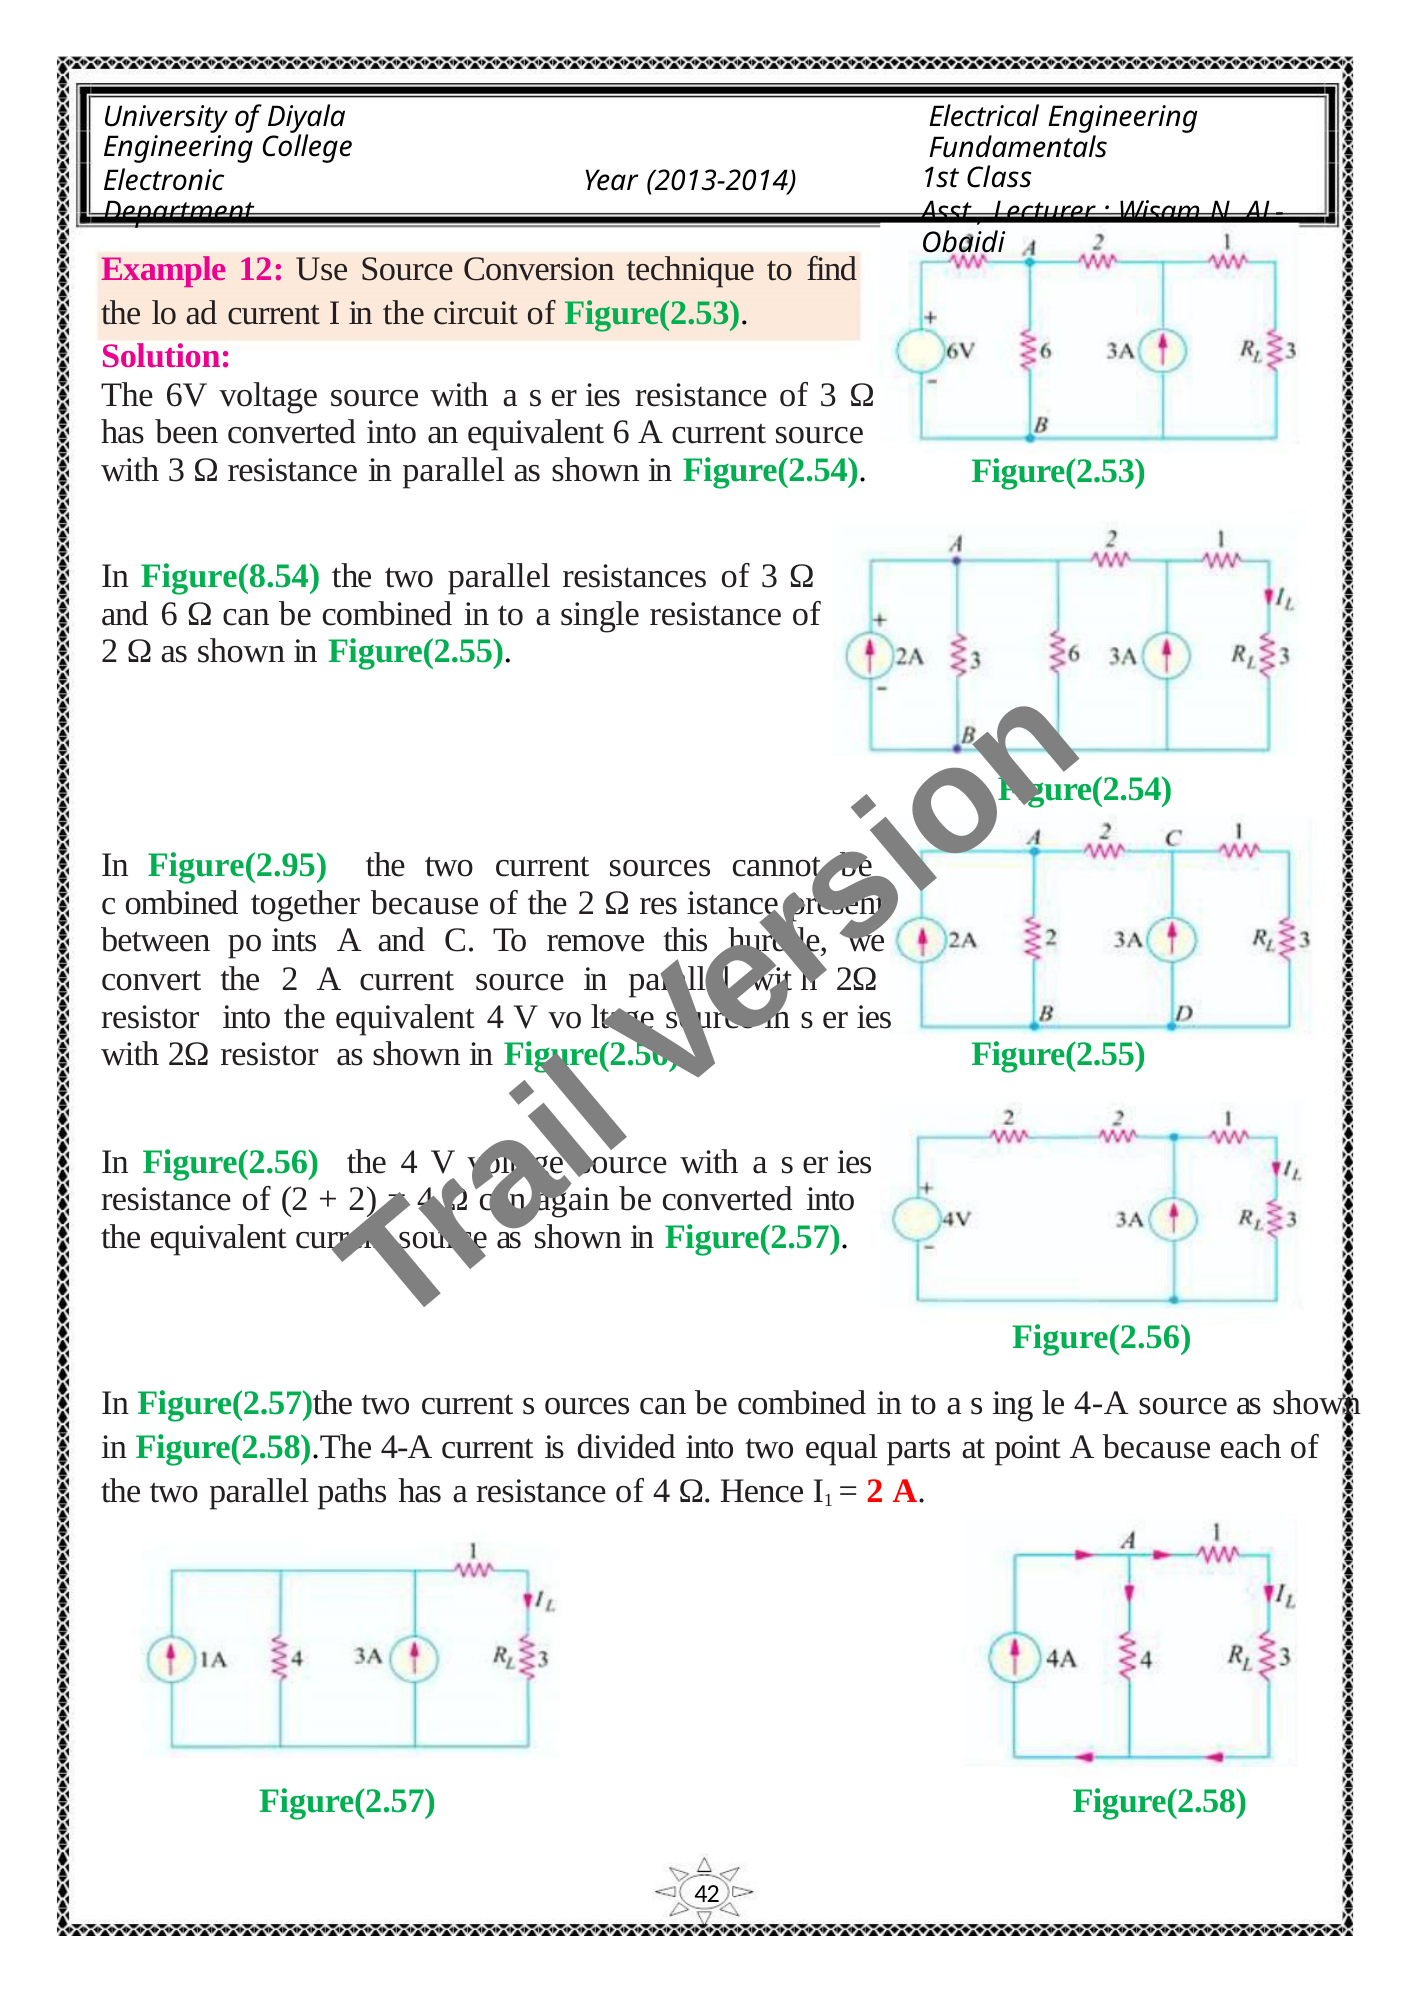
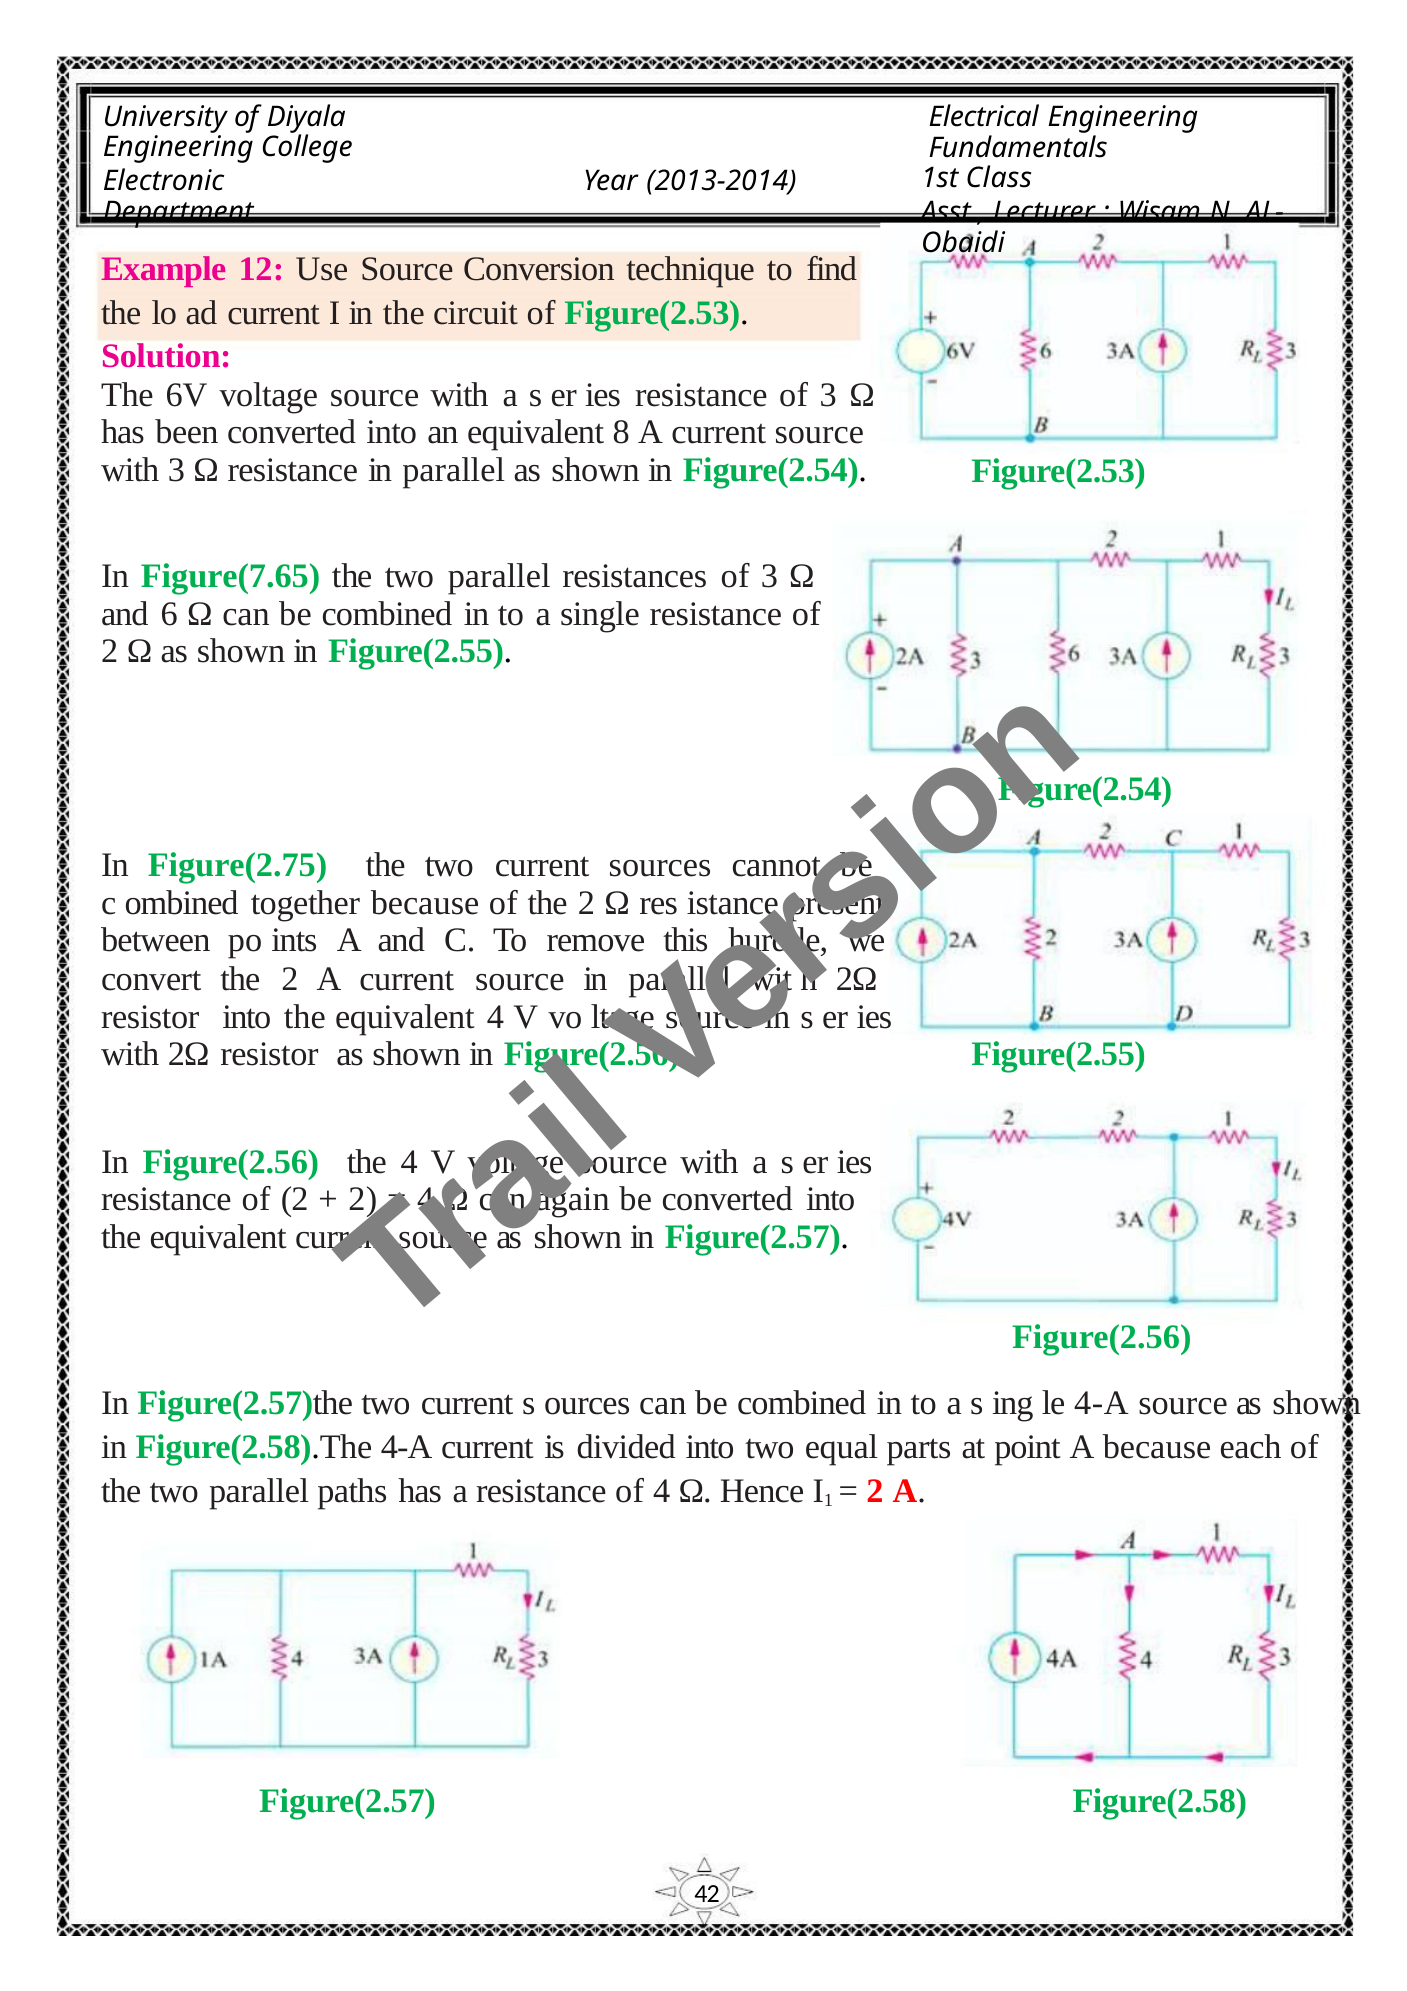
equivalent 6: 6 -> 8
Figure(8.54: Figure(8.54 -> Figure(7.65
Figure(2.95: Figure(2.95 -> Figure(2.75
